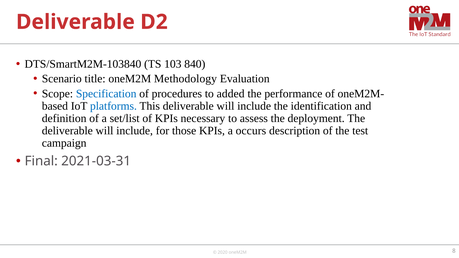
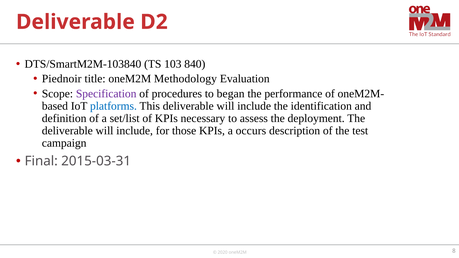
Scenario: Scenario -> Piednoir
Specification colour: blue -> purple
added: added -> began
2021-03-31: 2021-03-31 -> 2015-03-31
